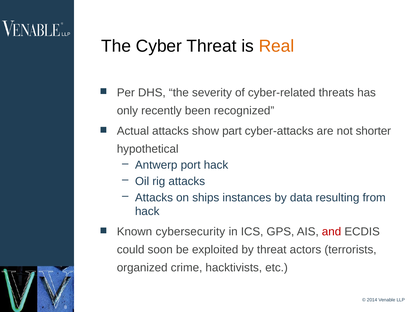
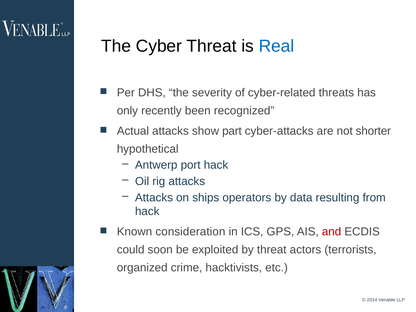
Real colour: orange -> blue
instances: instances -> operators
cybersecurity: cybersecurity -> consideration
